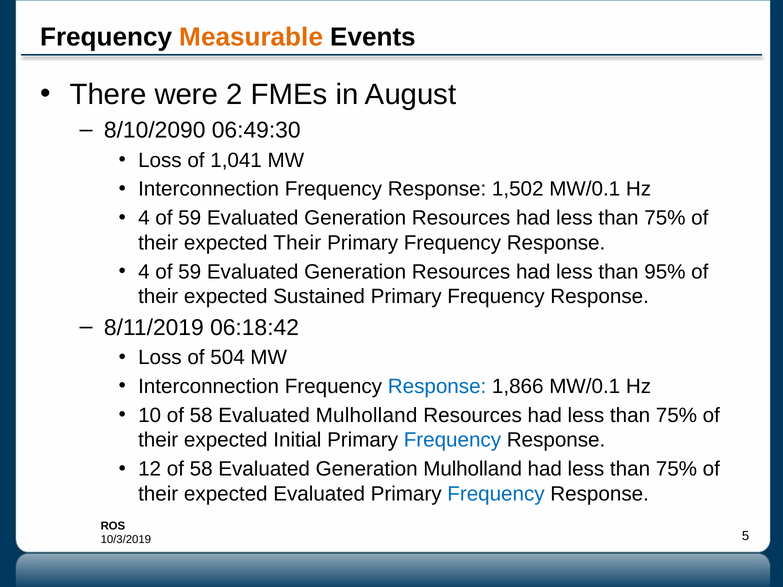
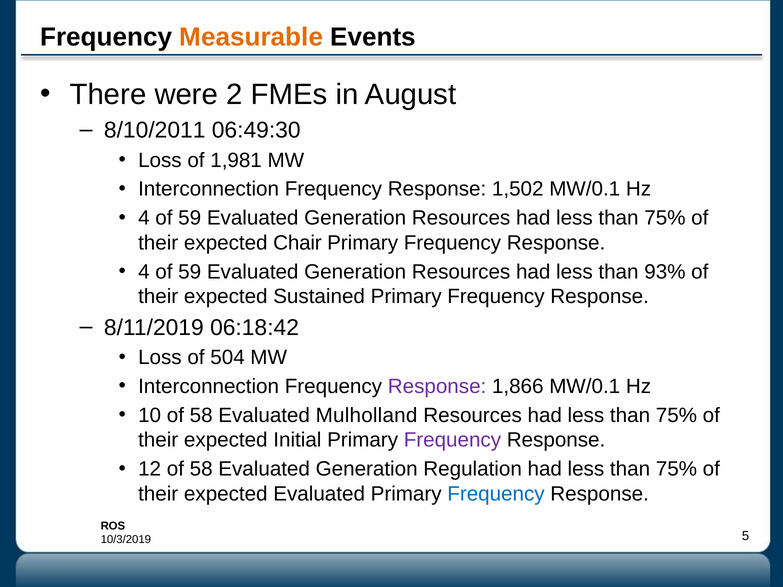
8/10/2090: 8/10/2090 -> 8/10/2011
1,041: 1,041 -> 1,981
expected Their: Their -> Chair
95%: 95% -> 93%
Response at (437, 387) colour: blue -> purple
Frequency at (452, 440) colour: blue -> purple
Generation Mulholland: Mulholland -> Regulation
